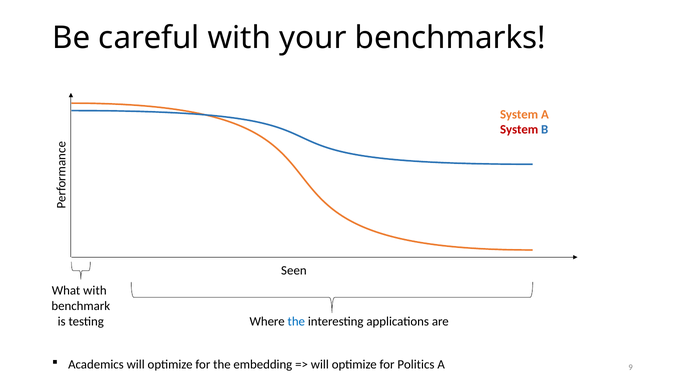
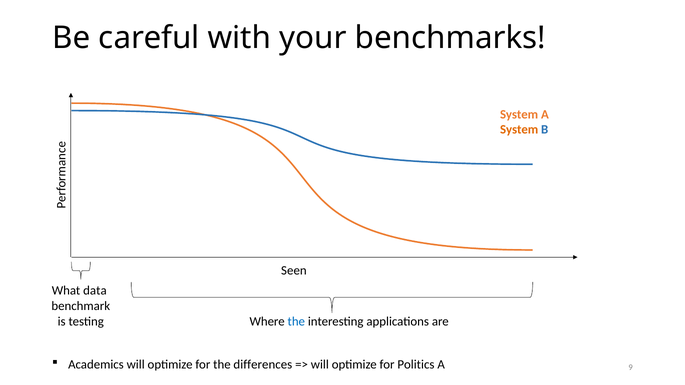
System at (519, 130) colour: red -> orange
What with: with -> data
embedding: embedding -> differences
